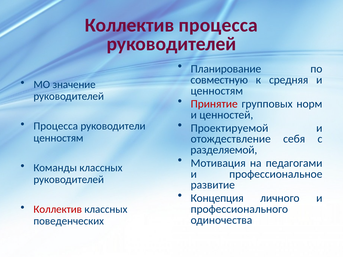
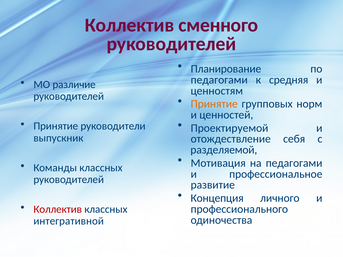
Коллектив процесса: процесса -> сменного
совместную at (219, 80): совместную -> педагогами
значение: значение -> различие
Принятие at (214, 104) colour: red -> orange
Процесса at (56, 126): Процесса -> Принятие
ценностям at (58, 138): ценностям -> выпускник
поведенческих: поведенческих -> интегративной
